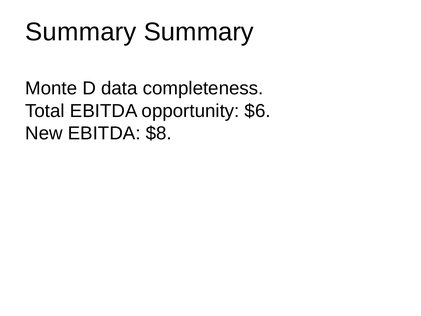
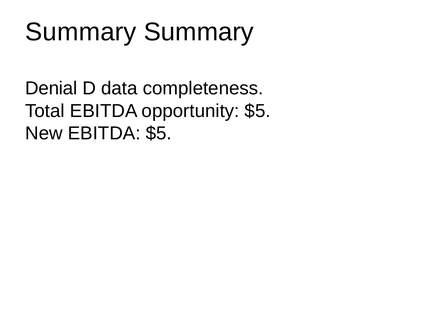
Monte: Monte -> Denial
opportunity $6: $6 -> $5
EBITDA $8: $8 -> $5
